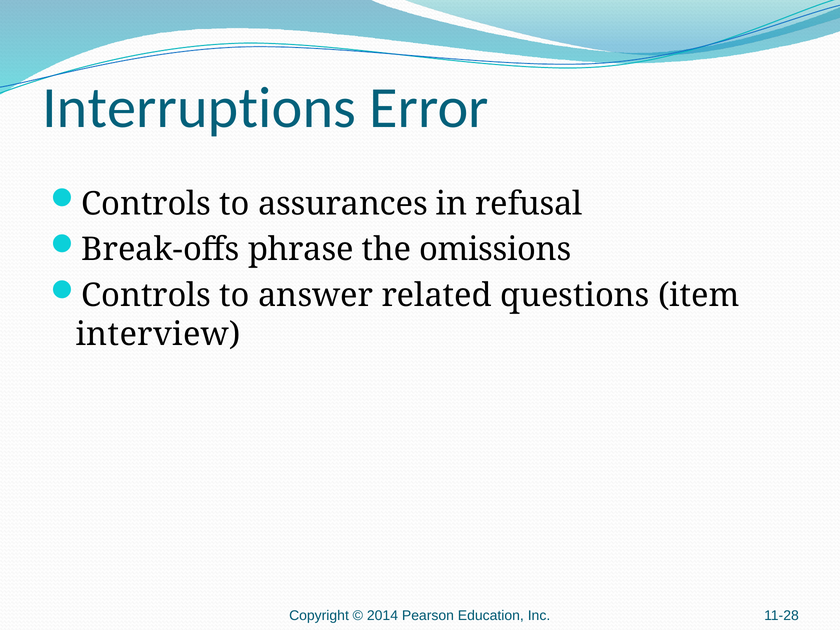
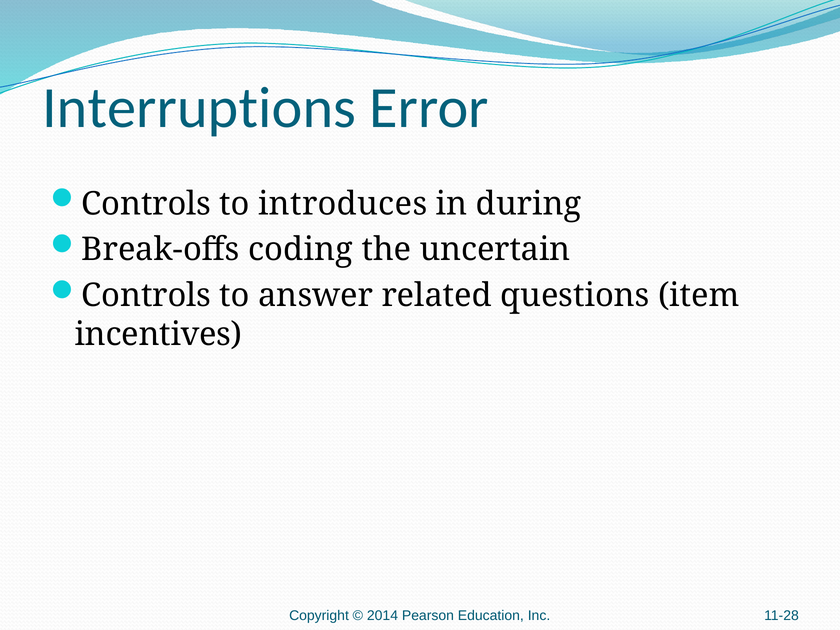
assurances: assurances -> introduces
refusal: refusal -> during
phrase: phrase -> coding
omissions: omissions -> uncertain
interview: interview -> incentives
